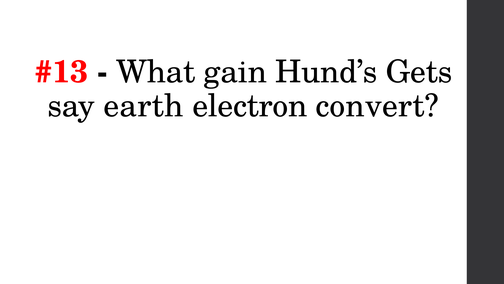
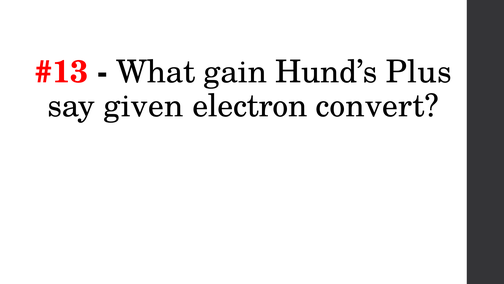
Gets: Gets -> Plus
earth: earth -> given
